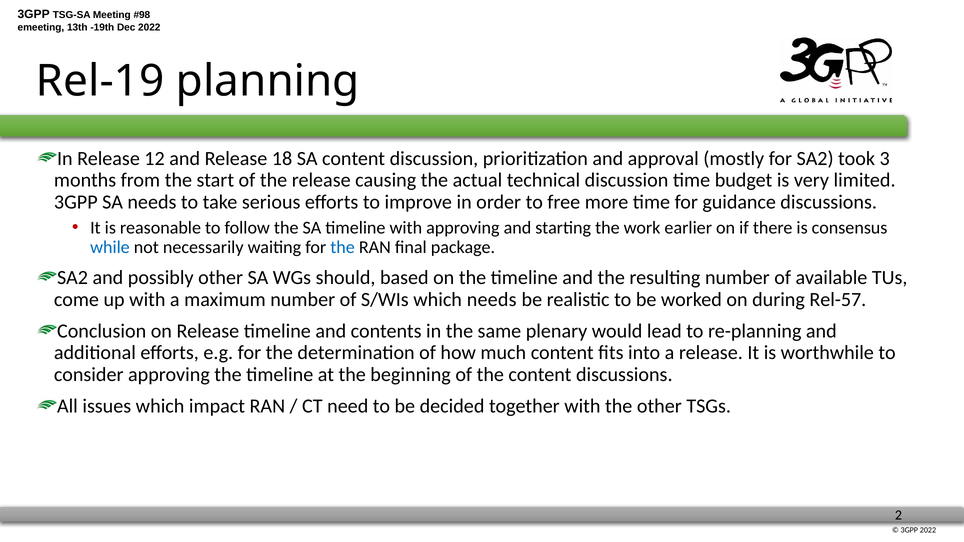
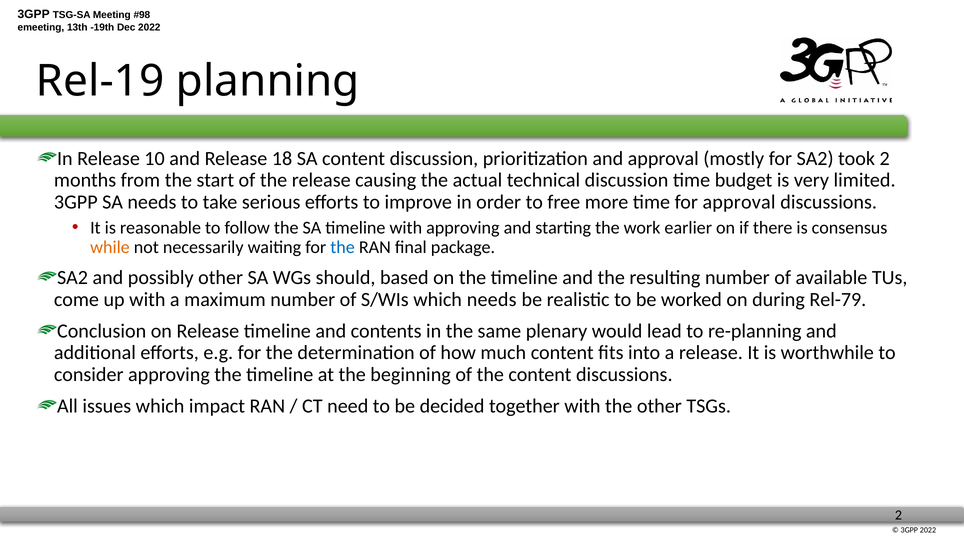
12: 12 -> 10
took 3: 3 -> 2
for guidance: guidance -> approval
while colour: blue -> orange
Rel-57: Rel-57 -> Rel-79
